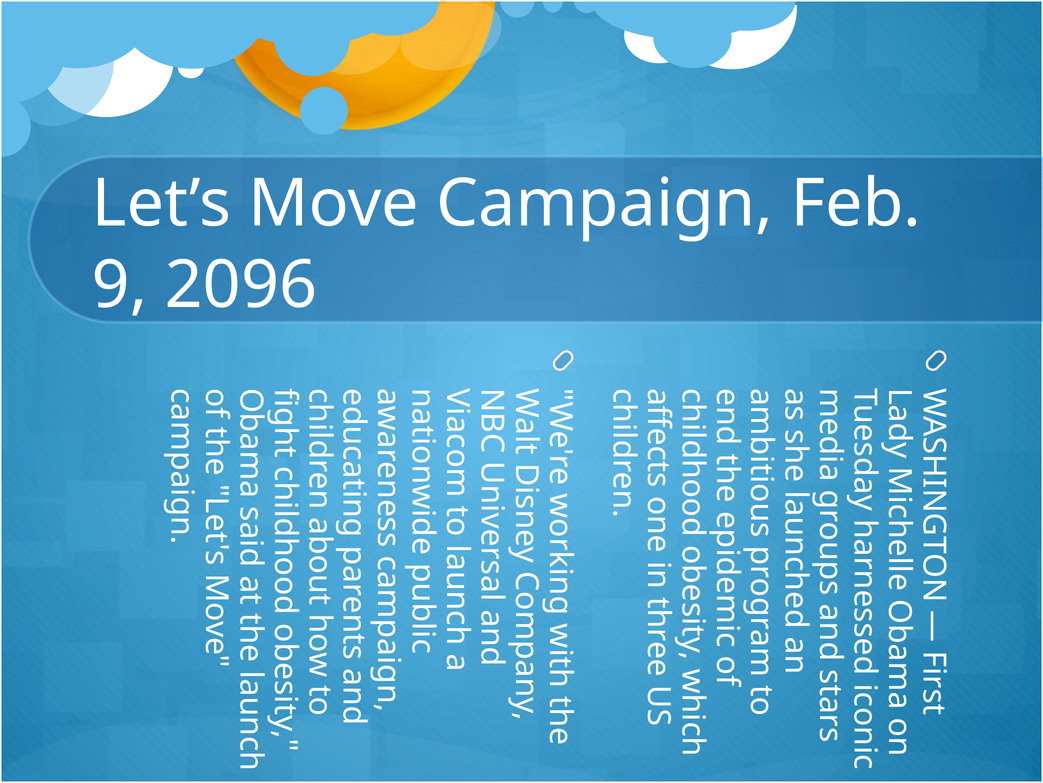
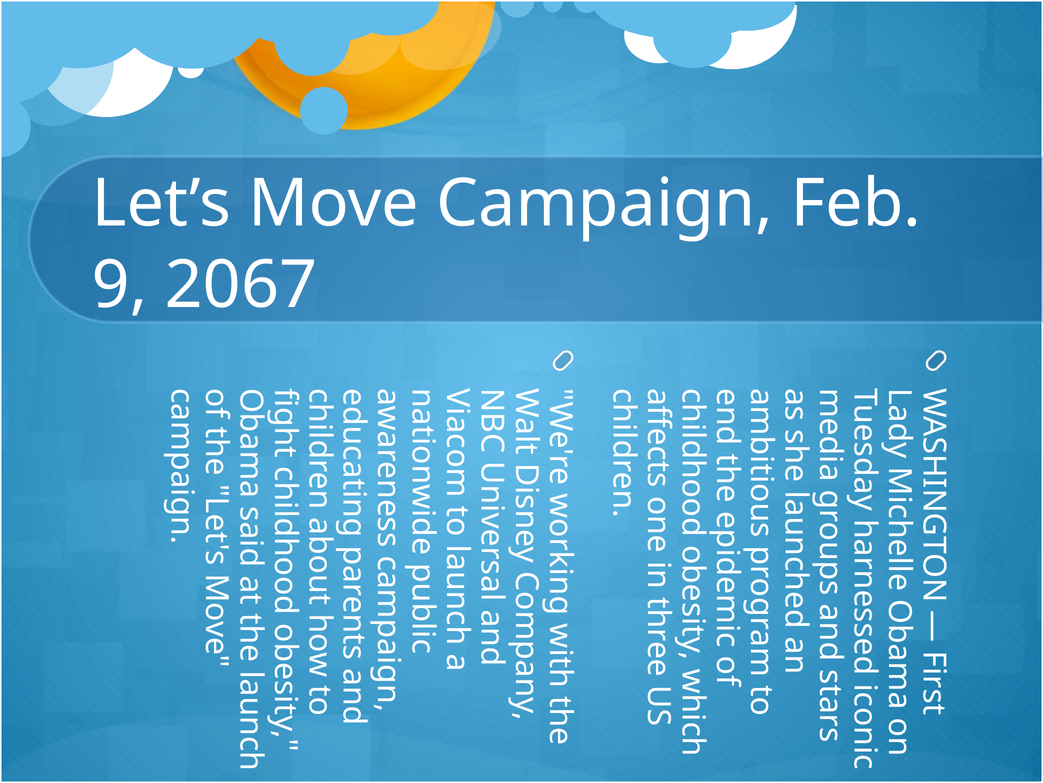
2096: 2096 -> 2067
